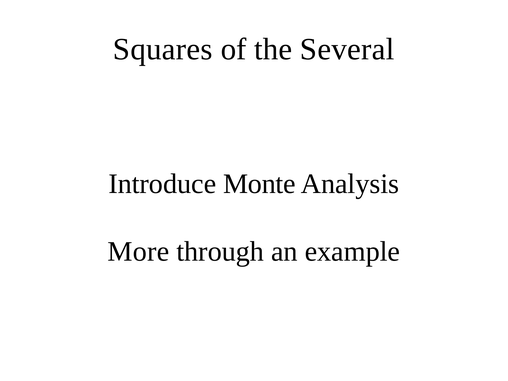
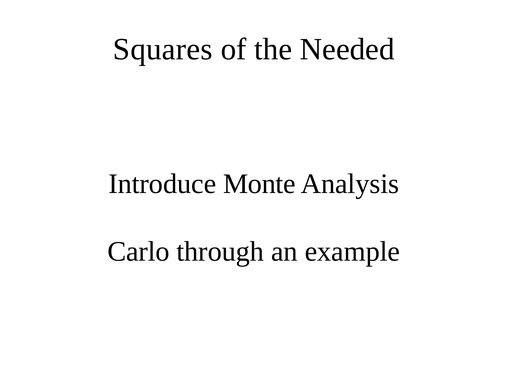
Several: Several -> Needed
More: More -> Carlo
